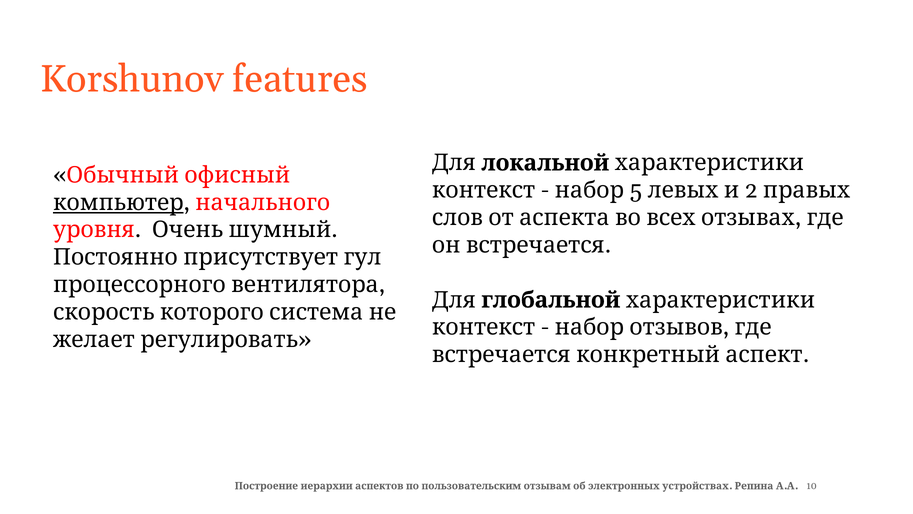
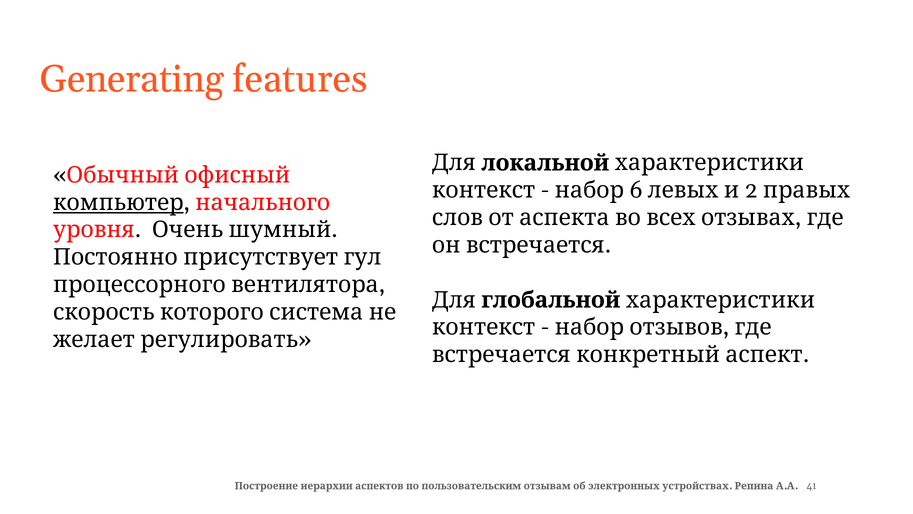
Korshunov: Korshunov -> Generating
5: 5 -> 6
10: 10 -> 41
